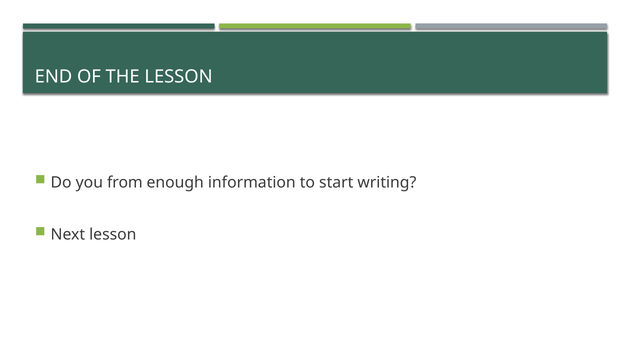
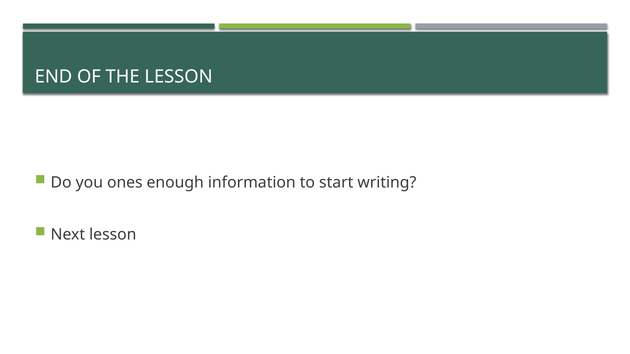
from: from -> ones
